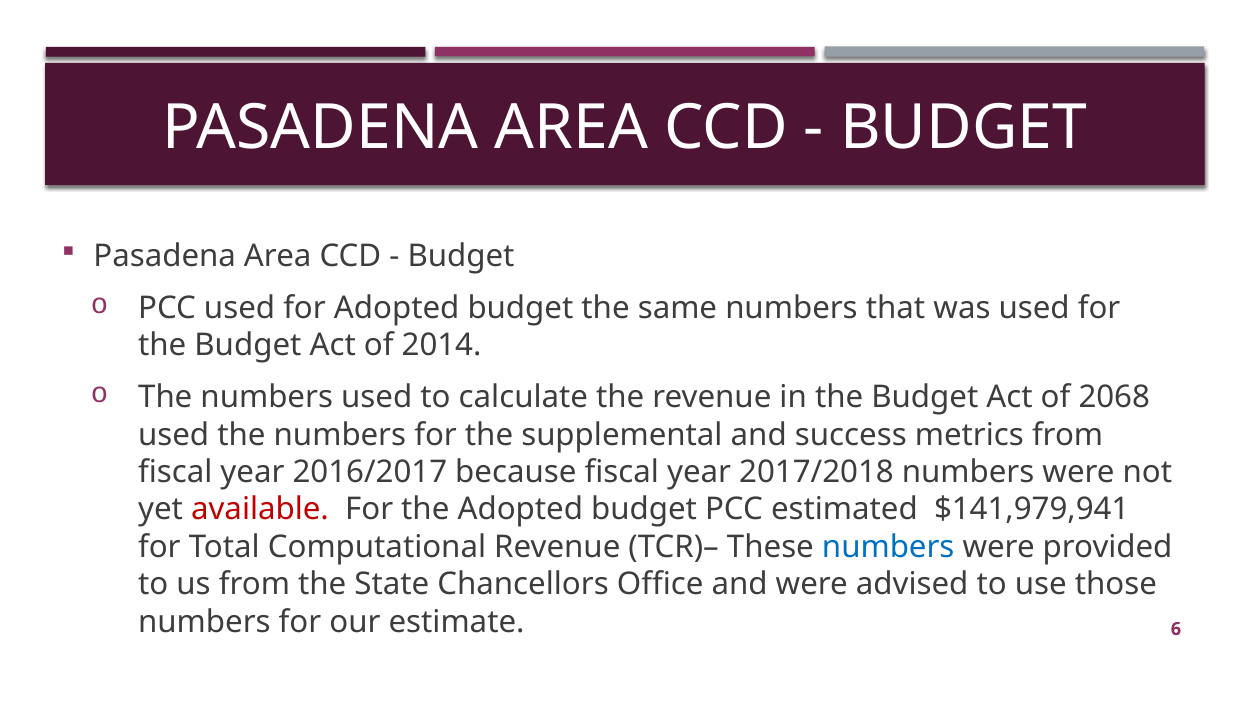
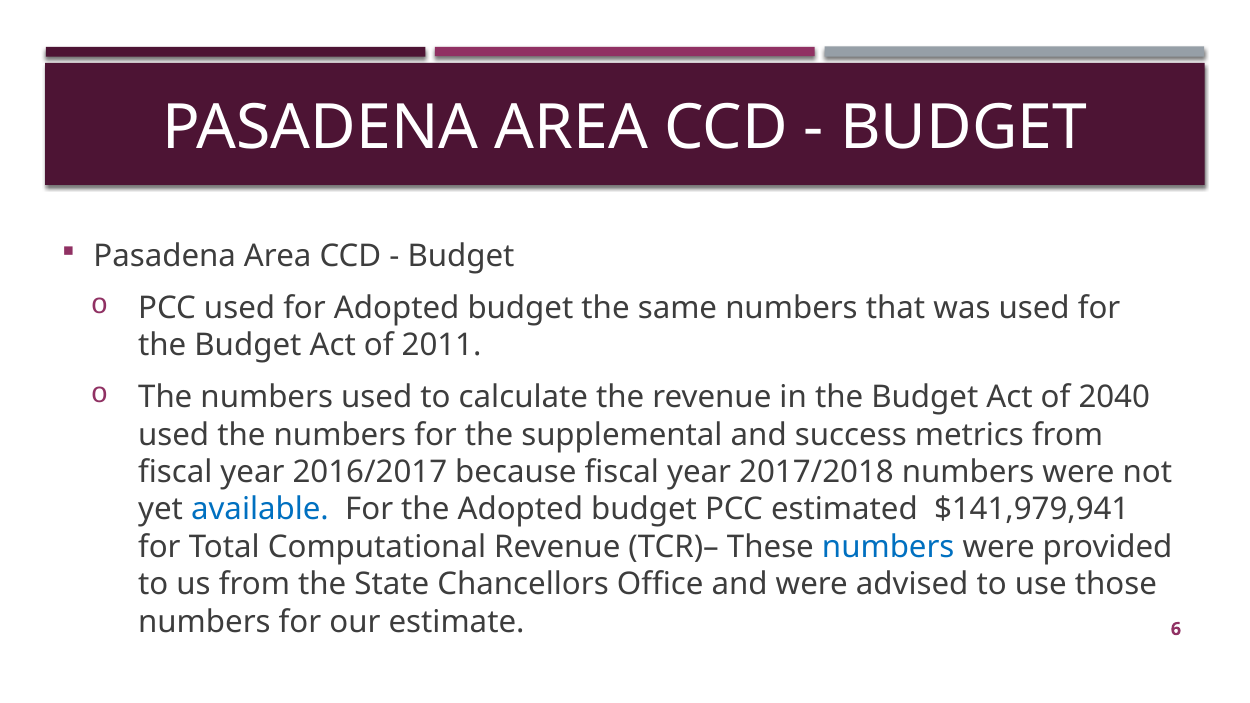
2014: 2014 -> 2011
2068: 2068 -> 2040
available colour: red -> blue
